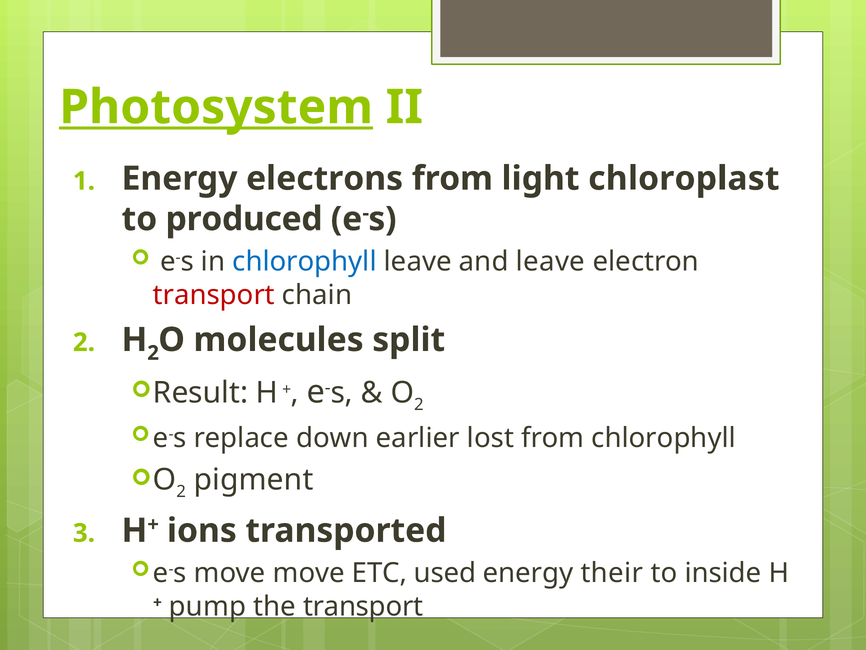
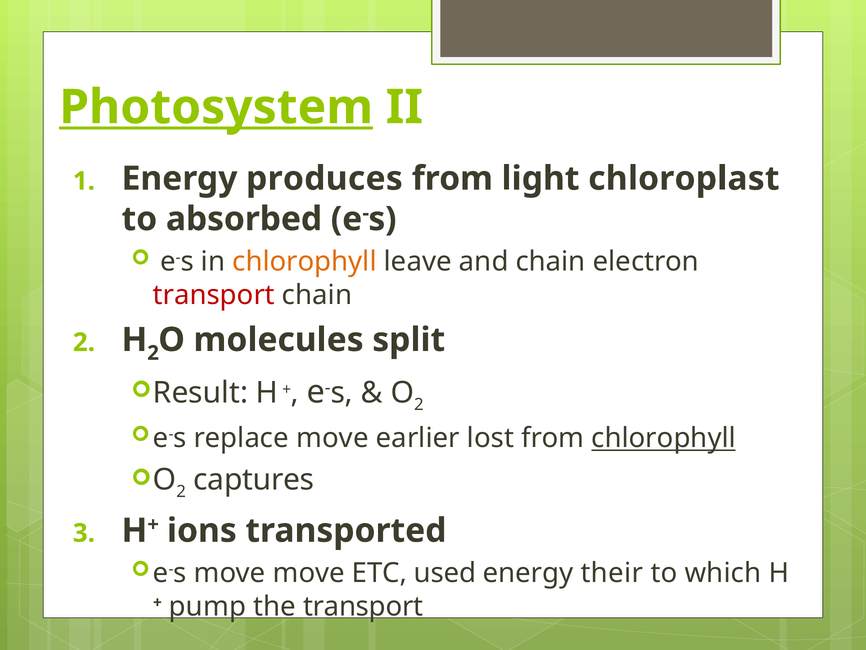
electrons: electrons -> produces
produced: produced -> absorbed
chlorophyll at (305, 262) colour: blue -> orange
and leave: leave -> chain
replace down: down -> move
chlorophyll at (664, 438) underline: none -> present
pigment: pigment -> captures
inside: inside -> which
